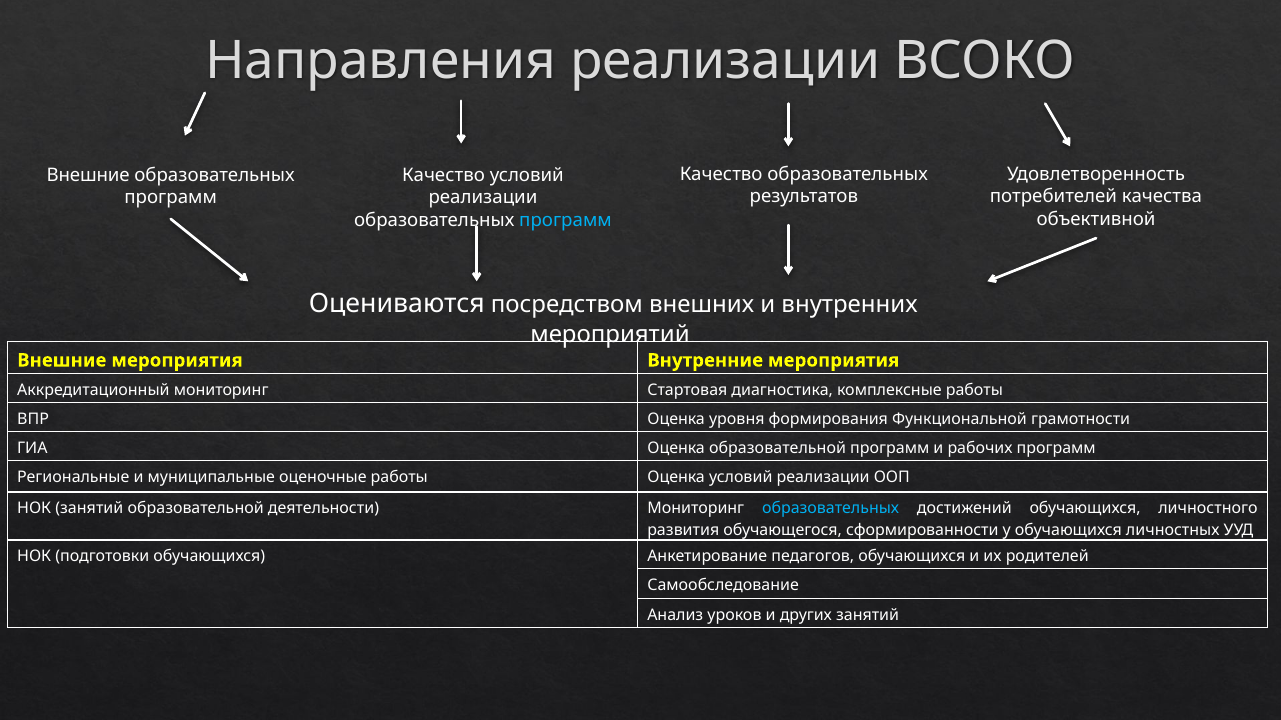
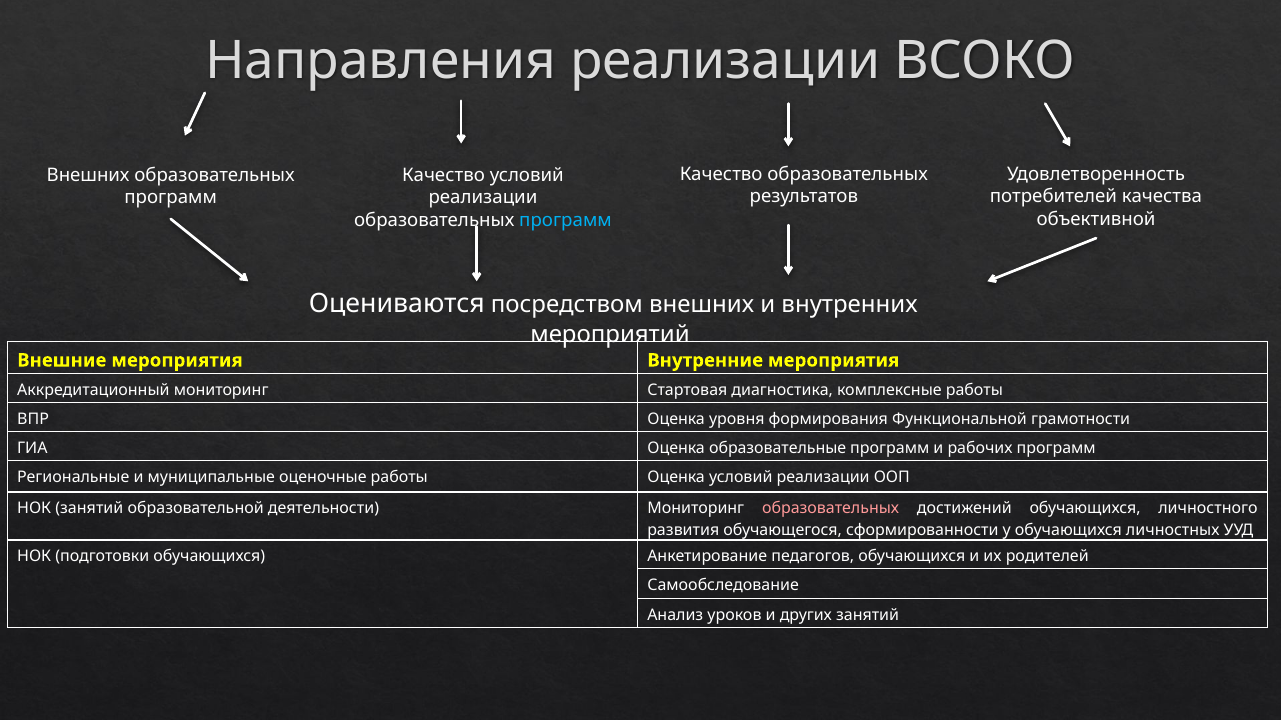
Внешние at (88, 175): Внешние -> Внешних
Оценка образовательной: образовательной -> образовательные
образовательных at (831, 509) colour: light blue -> pink
